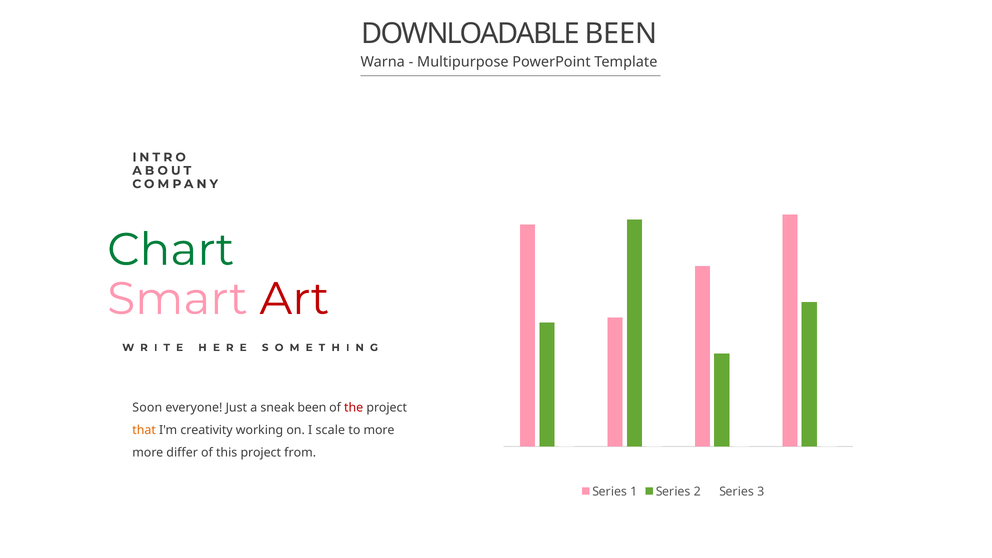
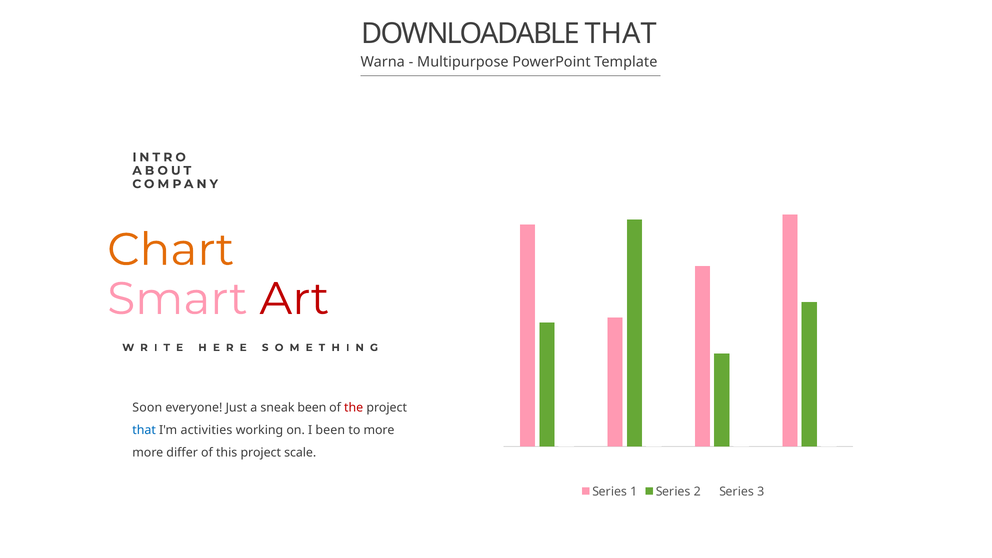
DOWNLOADABLE BEEN: BEEN -> THAT
Chart colour: green -> orange
that at (144, 430) colour: orange -> blue
creativity: creativity -> activities
I scale: scale -> been
from: from -> scale
